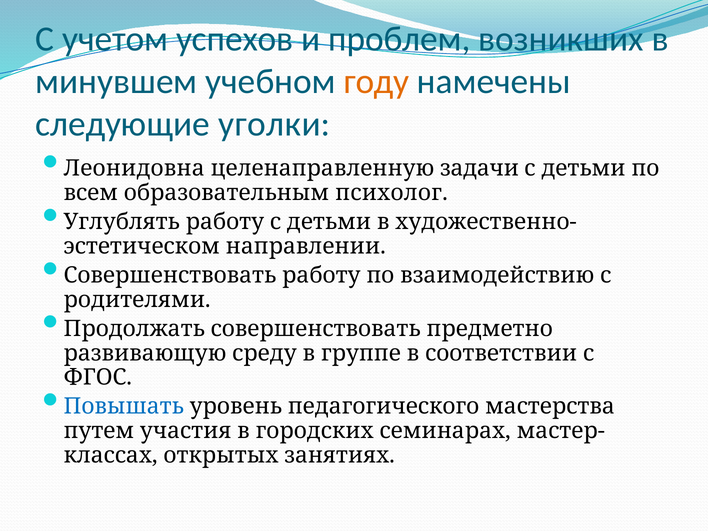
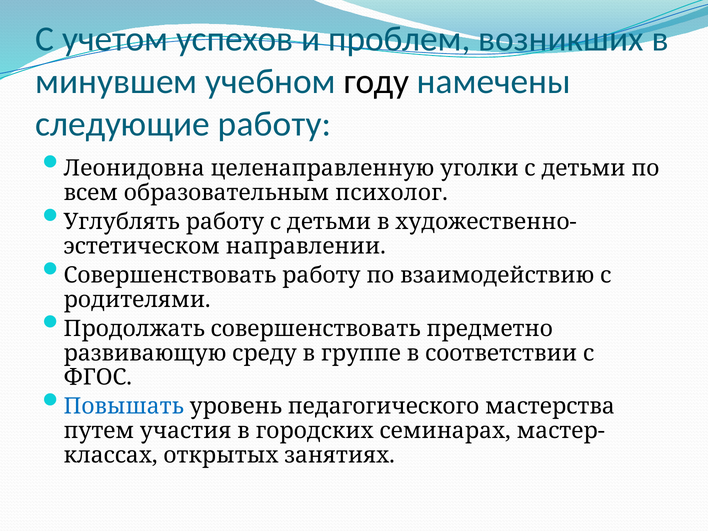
году colour: orange -> black
следующие уголки: уголки -> работу
задачи: задачи -> уголки
